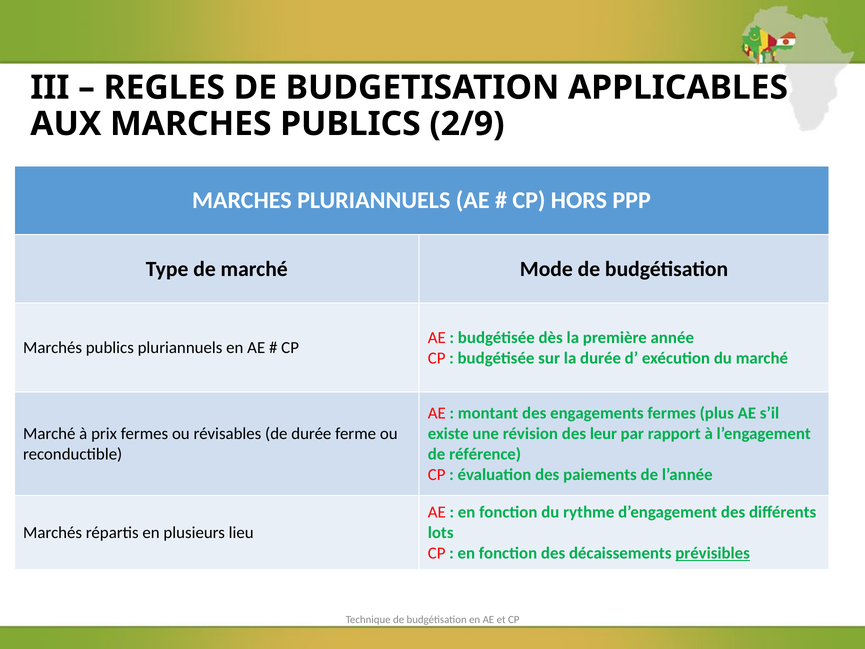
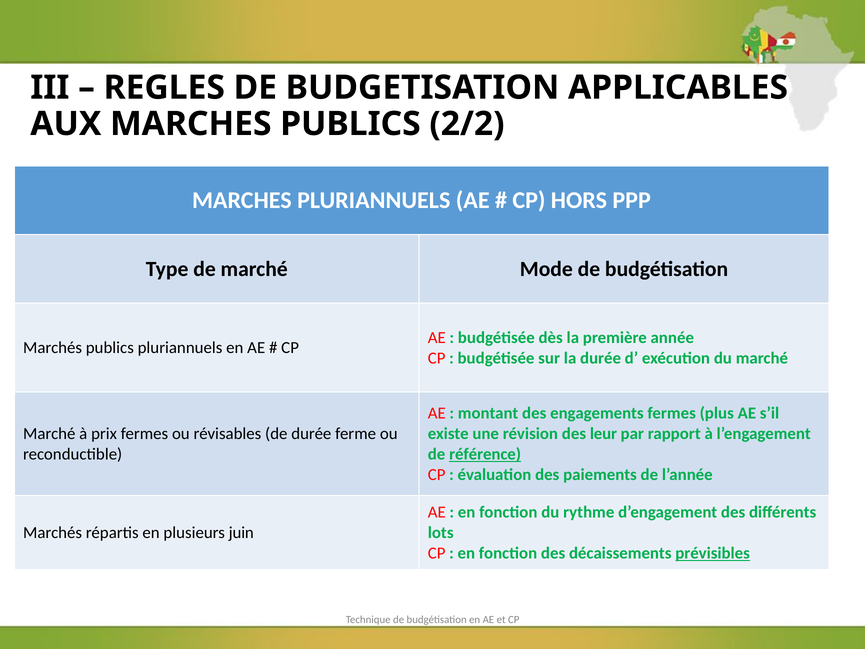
2/9: 2/9 -> 2/2
référence underline: none -> present
lieu: lieu -> juin
